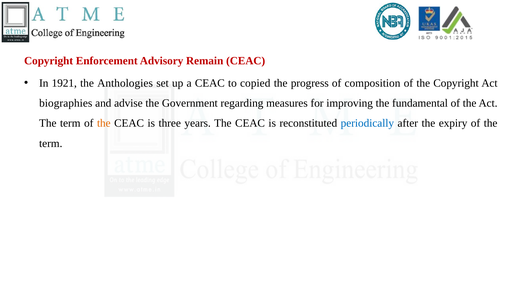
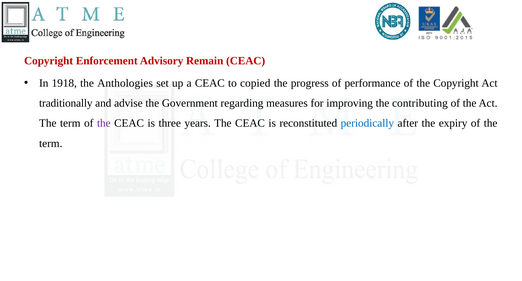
1921: 1921 -> 1918
composition: composition -> performance
biographies: biographies -> traditionally
fundamental: fundamental -> contributing
the at (104, 123) colour: orange -> purple
